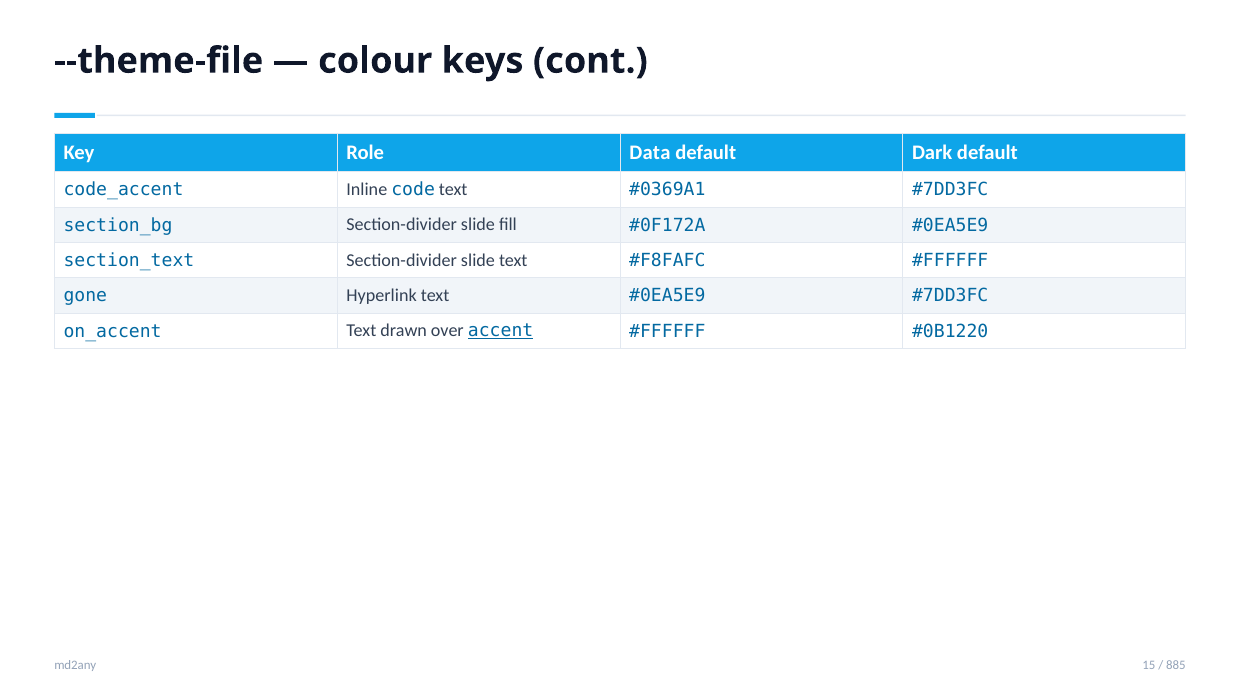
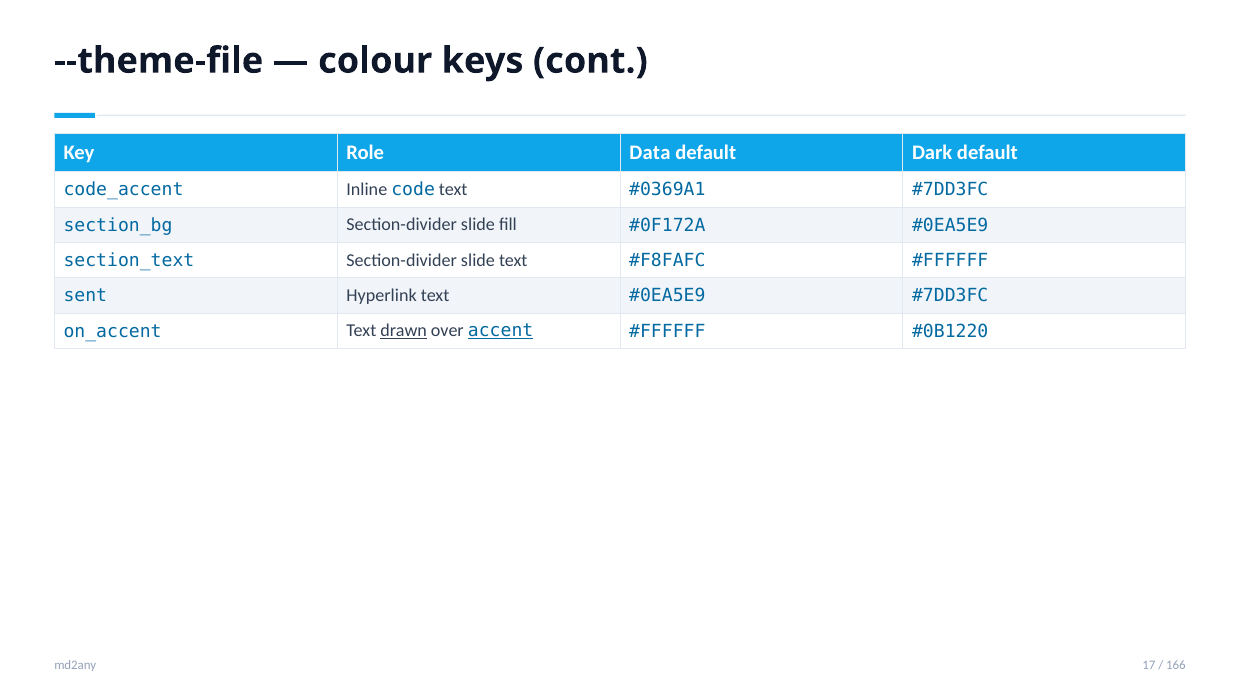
gone: gone -> sent
drawn underline: none -> present
15: 15 -> 17
885: 885 -> 166
